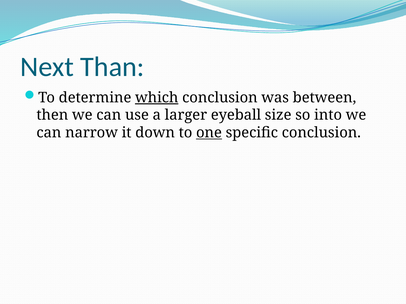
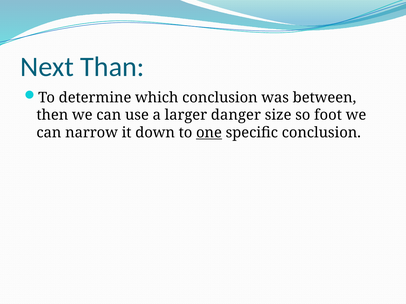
which underline: present -> none
eyeball: eyeball -> danger
into: into -> foot
